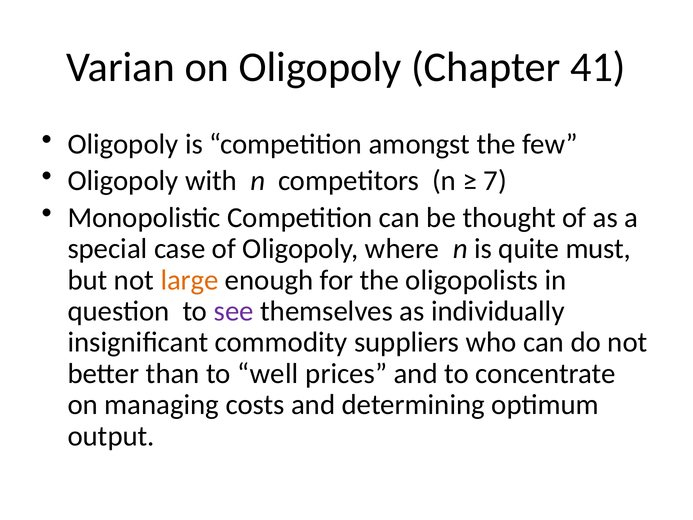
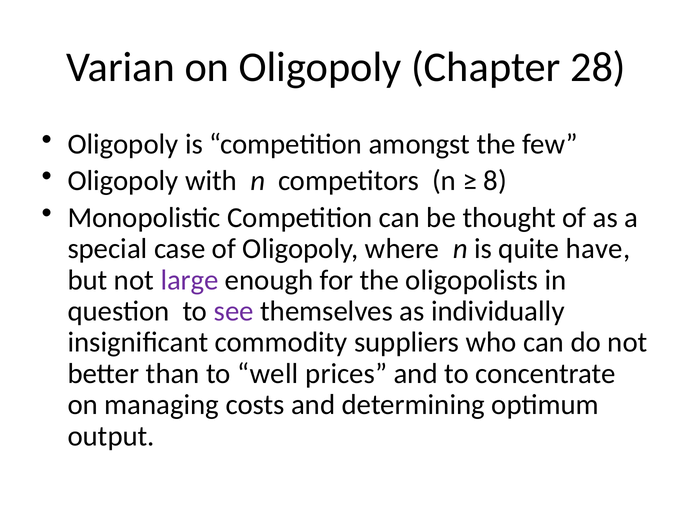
41: 41 -> 28
7: 7 -> 8
must: must -> have
large colour: orange -> purple
